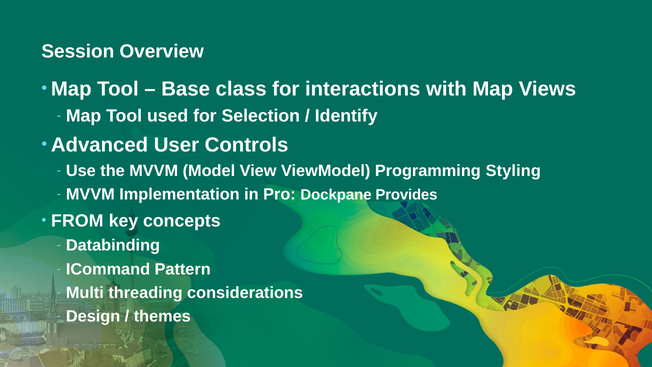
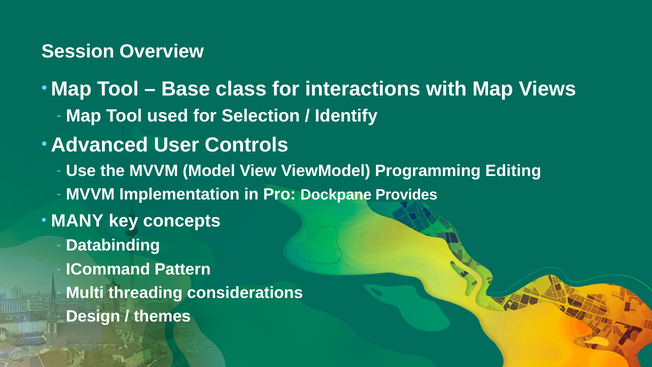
Styling: Styling -> Editing
FROM: FROM -> MANY
